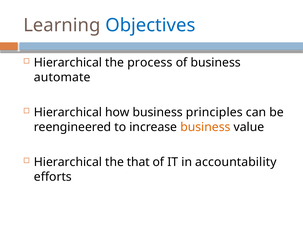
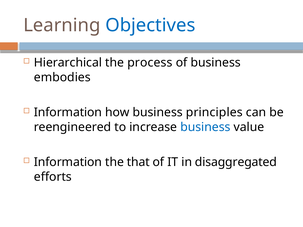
automate: automate -> embodies
Hierarchical at (68, 113): Hierarchical -> Information
business at (205, 127) colour: orange -> blue
Hierarchical at (68, 162): Hierarchical -> Information
accountability: accountability -> disaggregated
